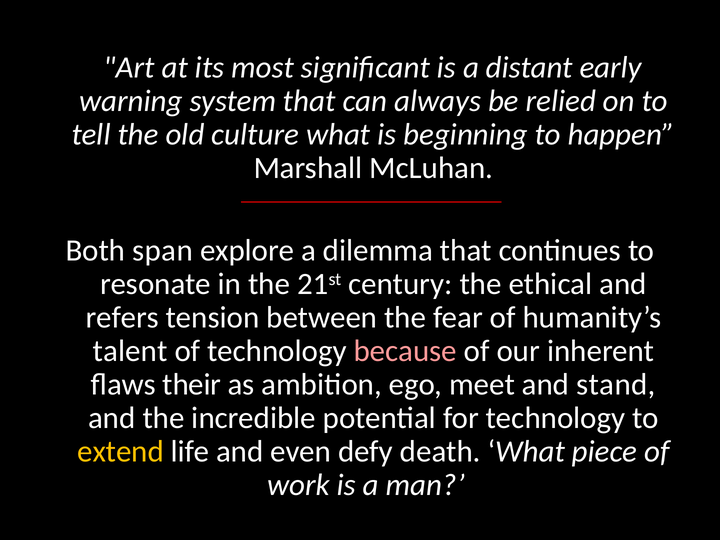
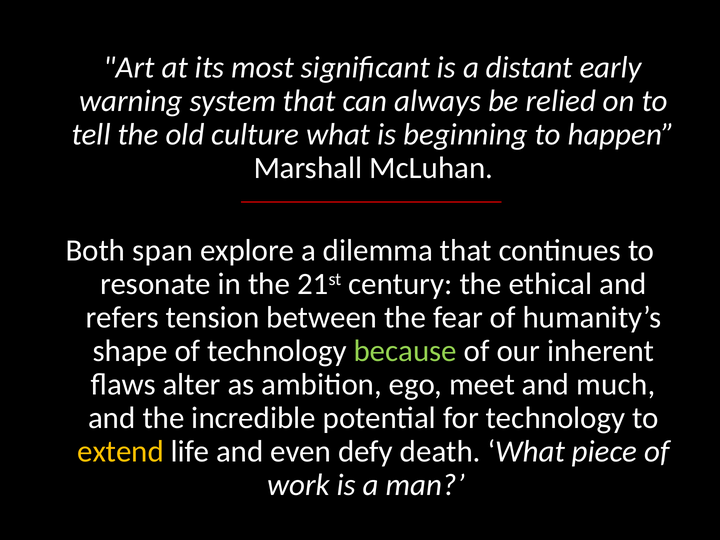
talent: talent -> shape
because colour: pink -> light green
their: their -> alter
stand: stand -> much
